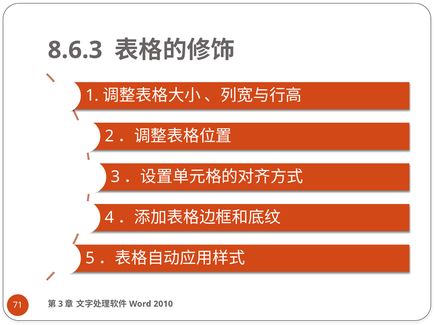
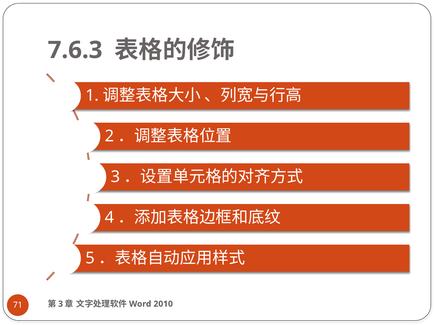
8.6.3: 8.6.3 -> 7.6.3
